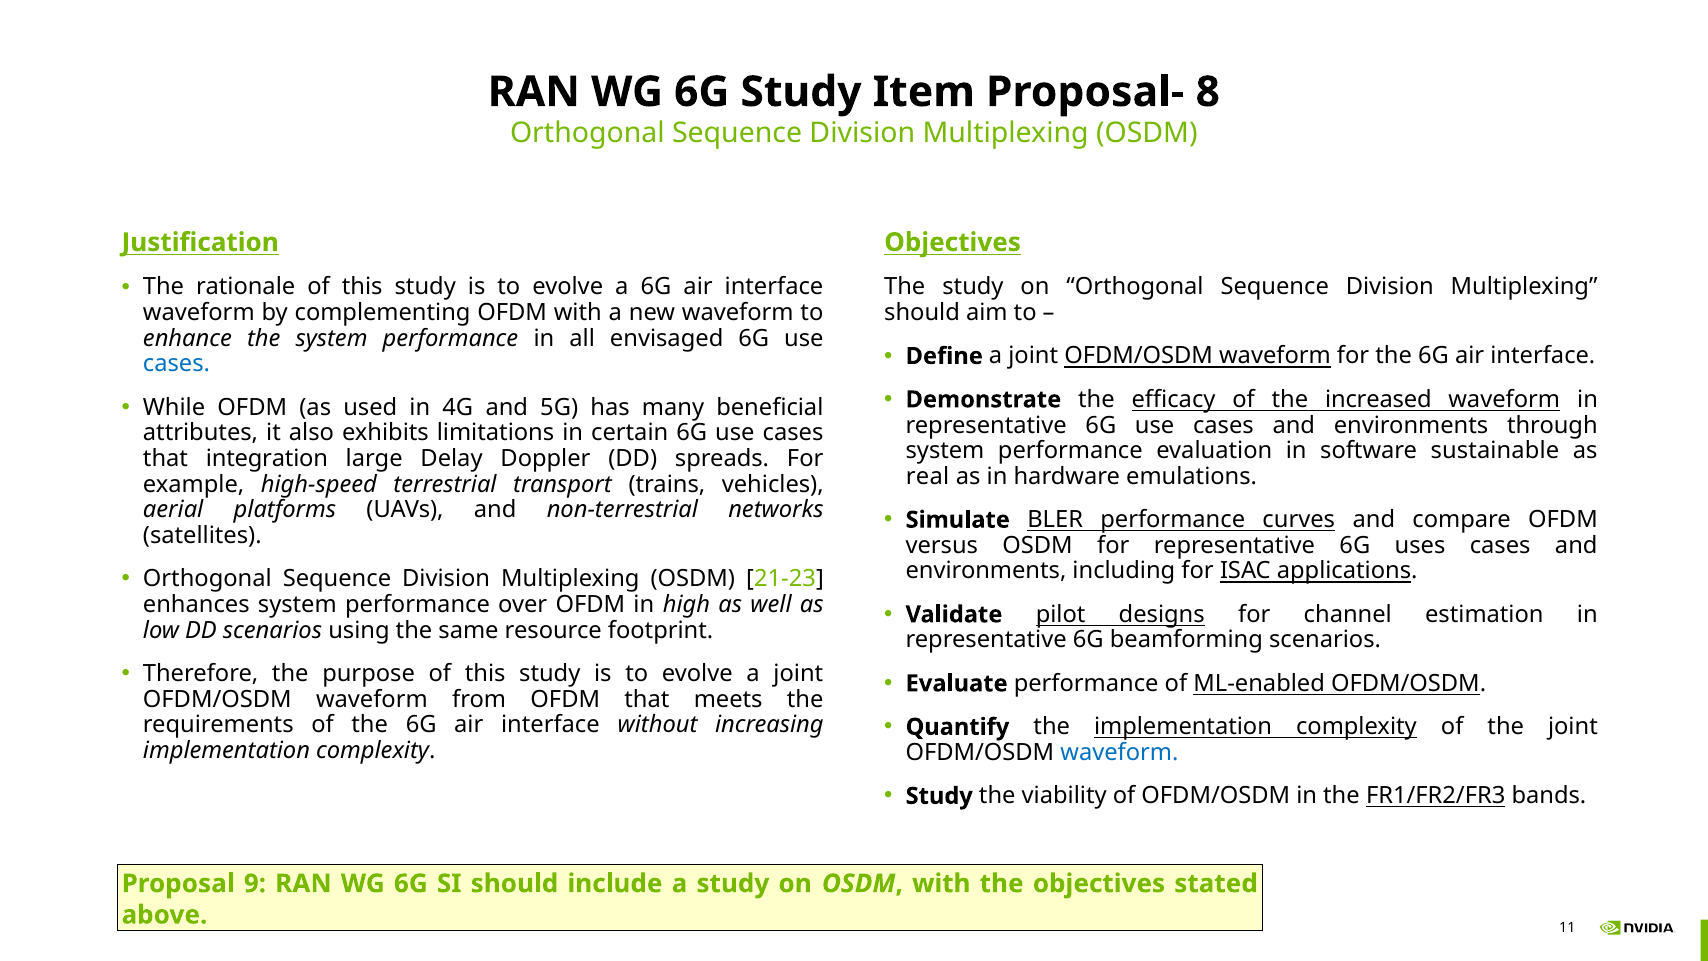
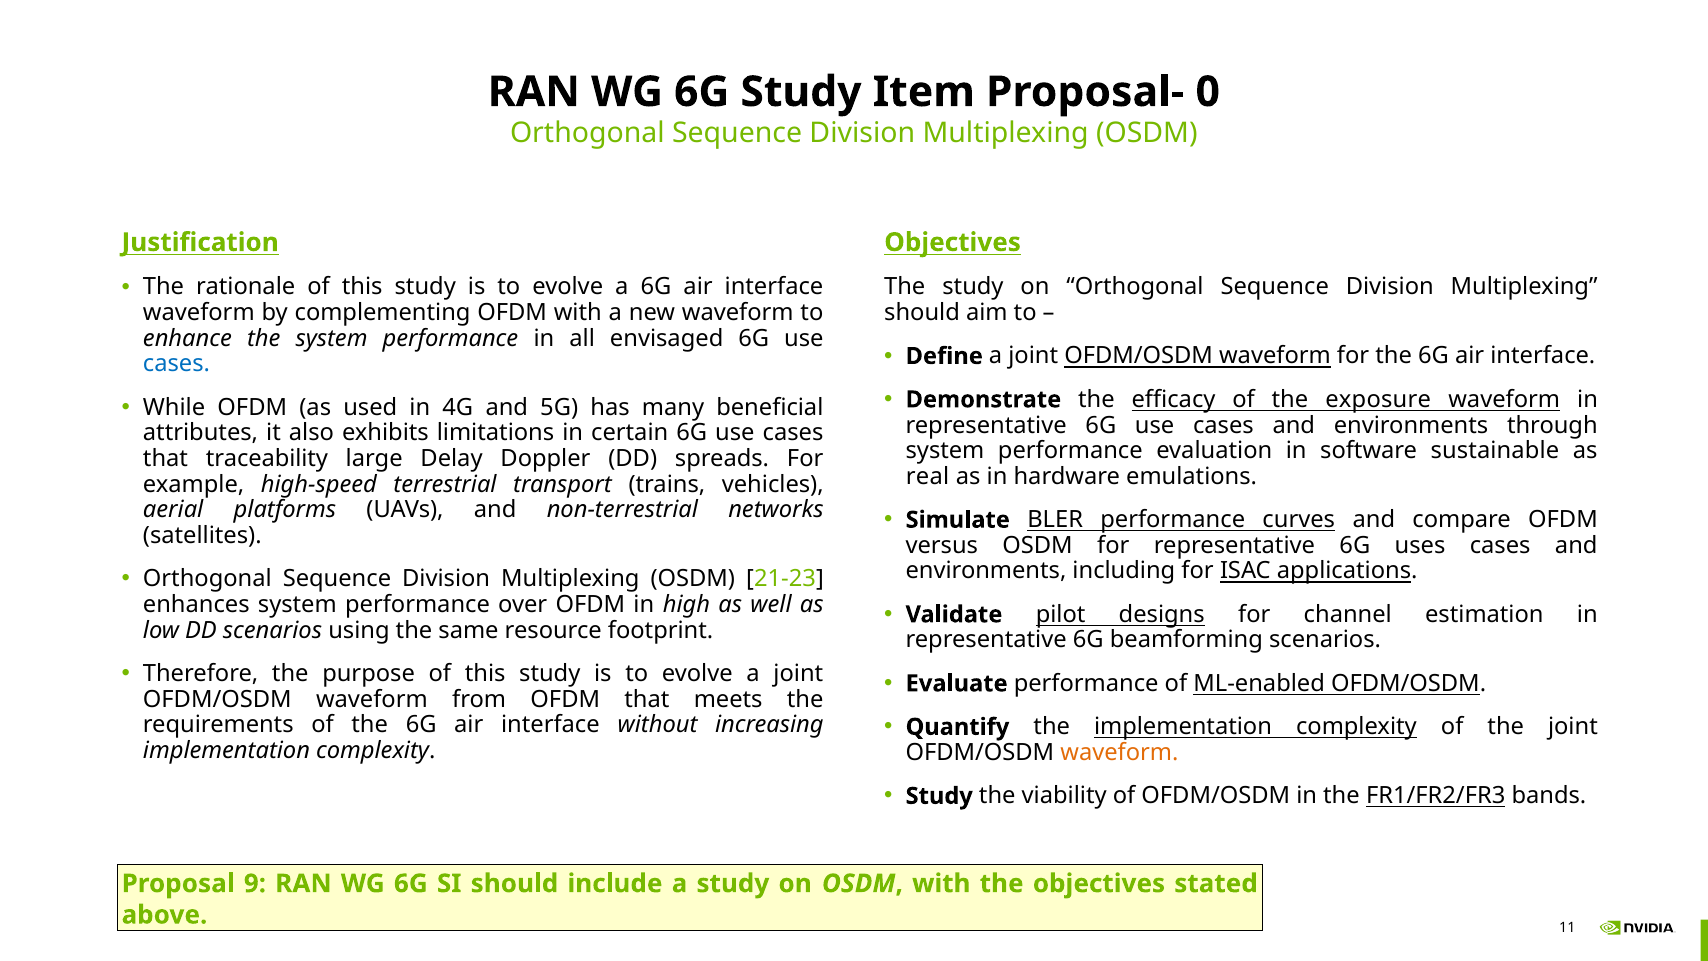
8: 8 -> 0
increased: increased -> exposure
integration: integration -> traceability
waveform at (1119, 752) colour: blue -> orange
